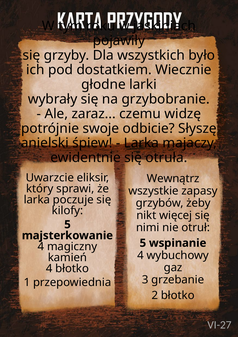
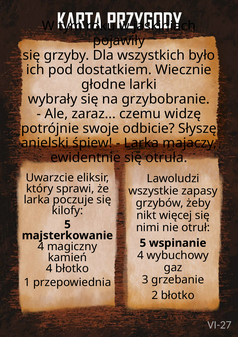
Wewnątrz: Wewnątrz -> Lawoludzi
